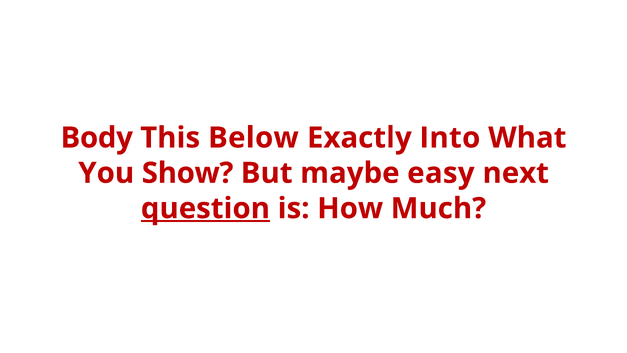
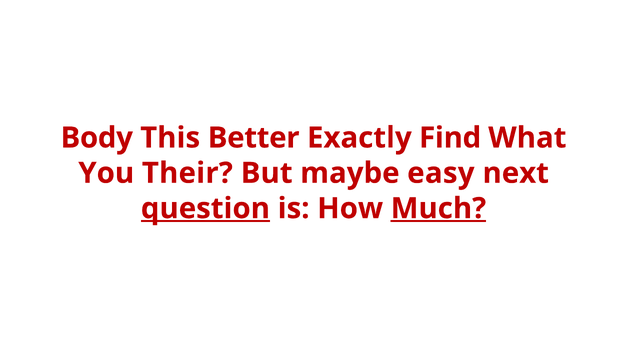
Below: Below -> Better
Into: Into -> Find
Show: Show -> Their
Much underline: none -> present
